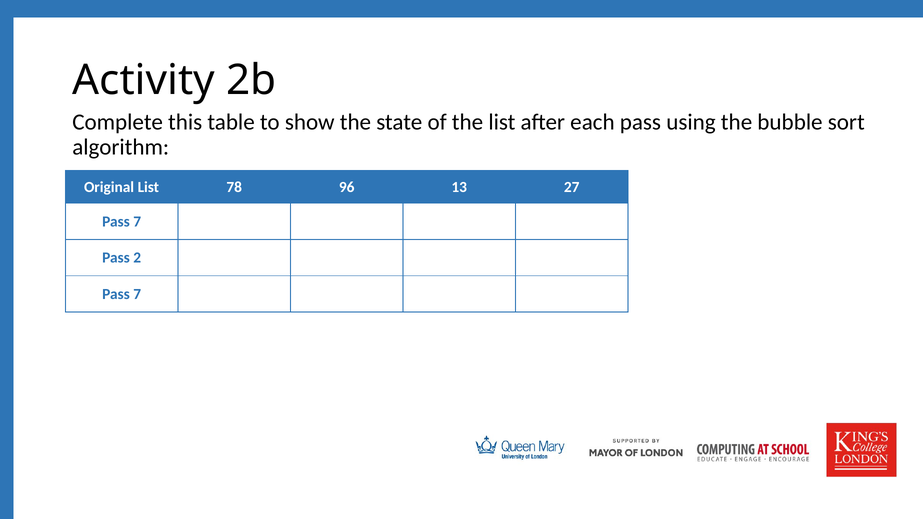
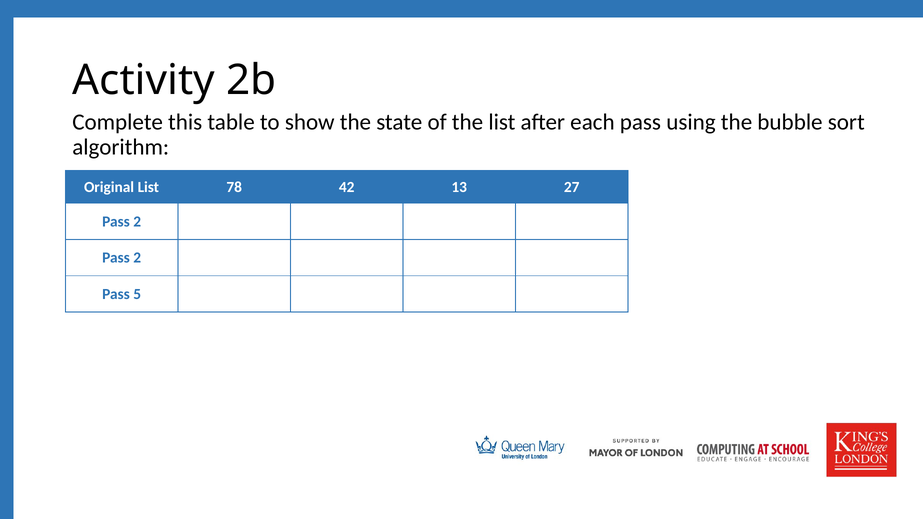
96: 96 -> 42
7 at (137, 222): 7 -> 2
7 at (137, 294): 7 -> 5
